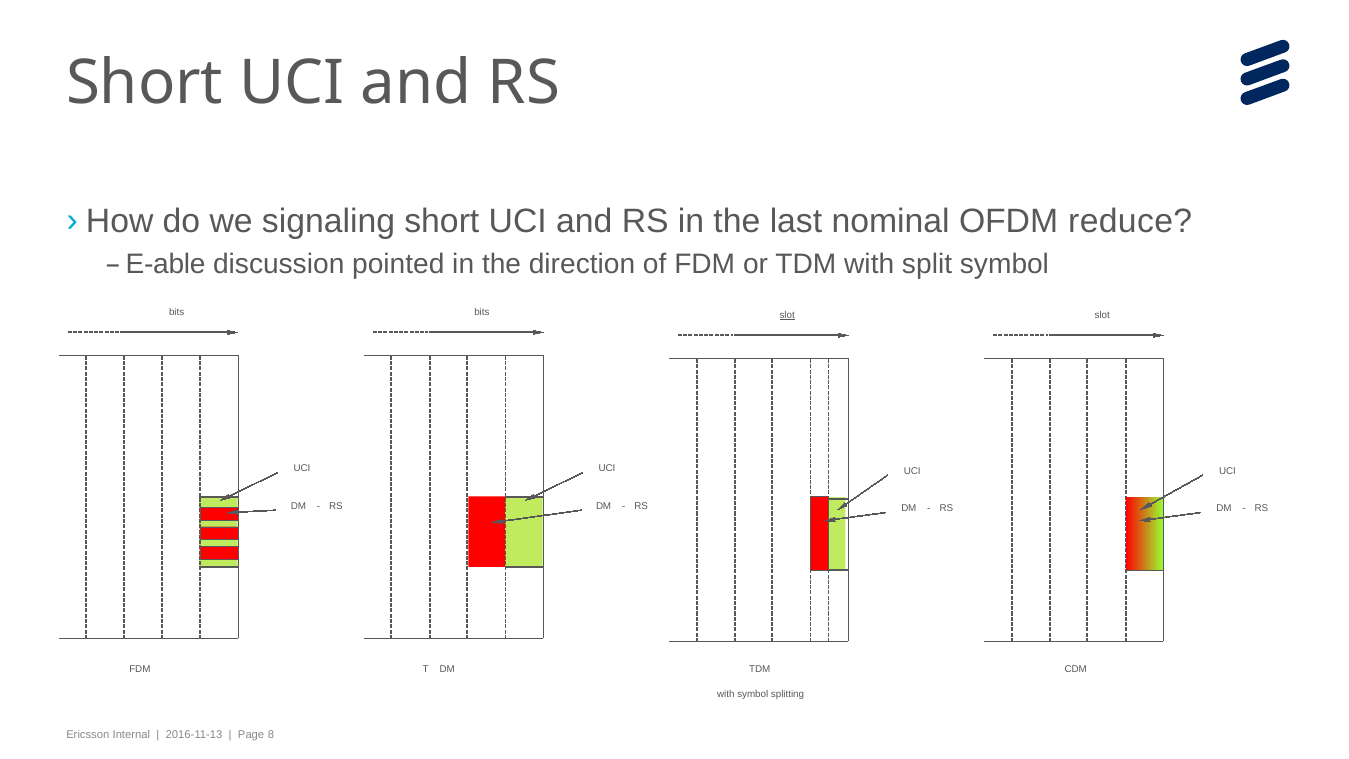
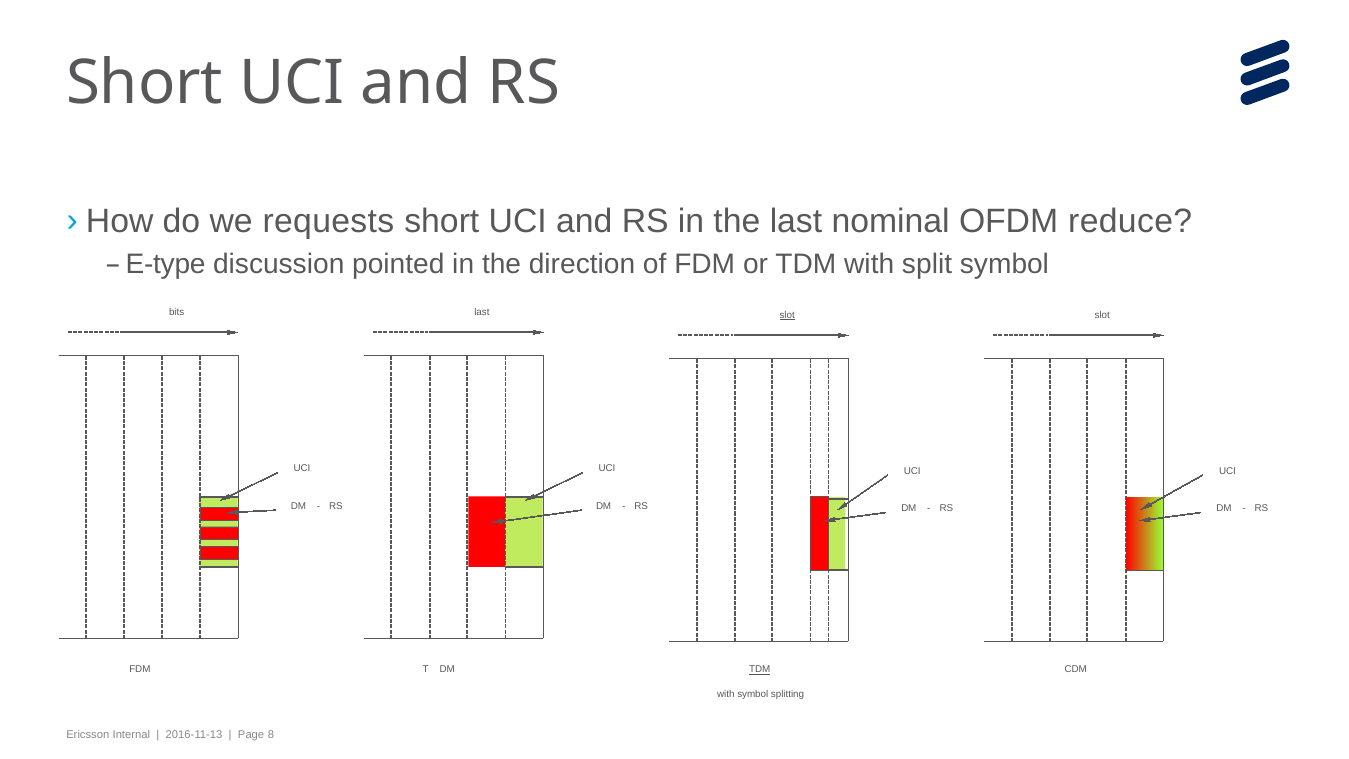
signaling: signaling -> requests
E-able: E-able -> E-type
bits at (482, 313): bits -> last
TDM at (760, 670) underline: none -> present
